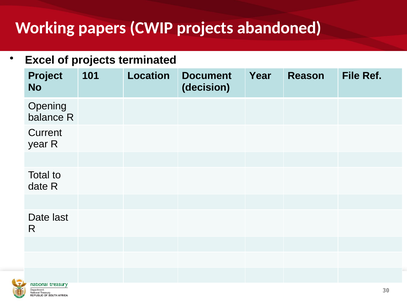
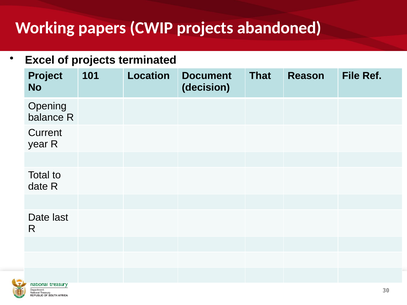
Year at (260, 76): Year -> That
